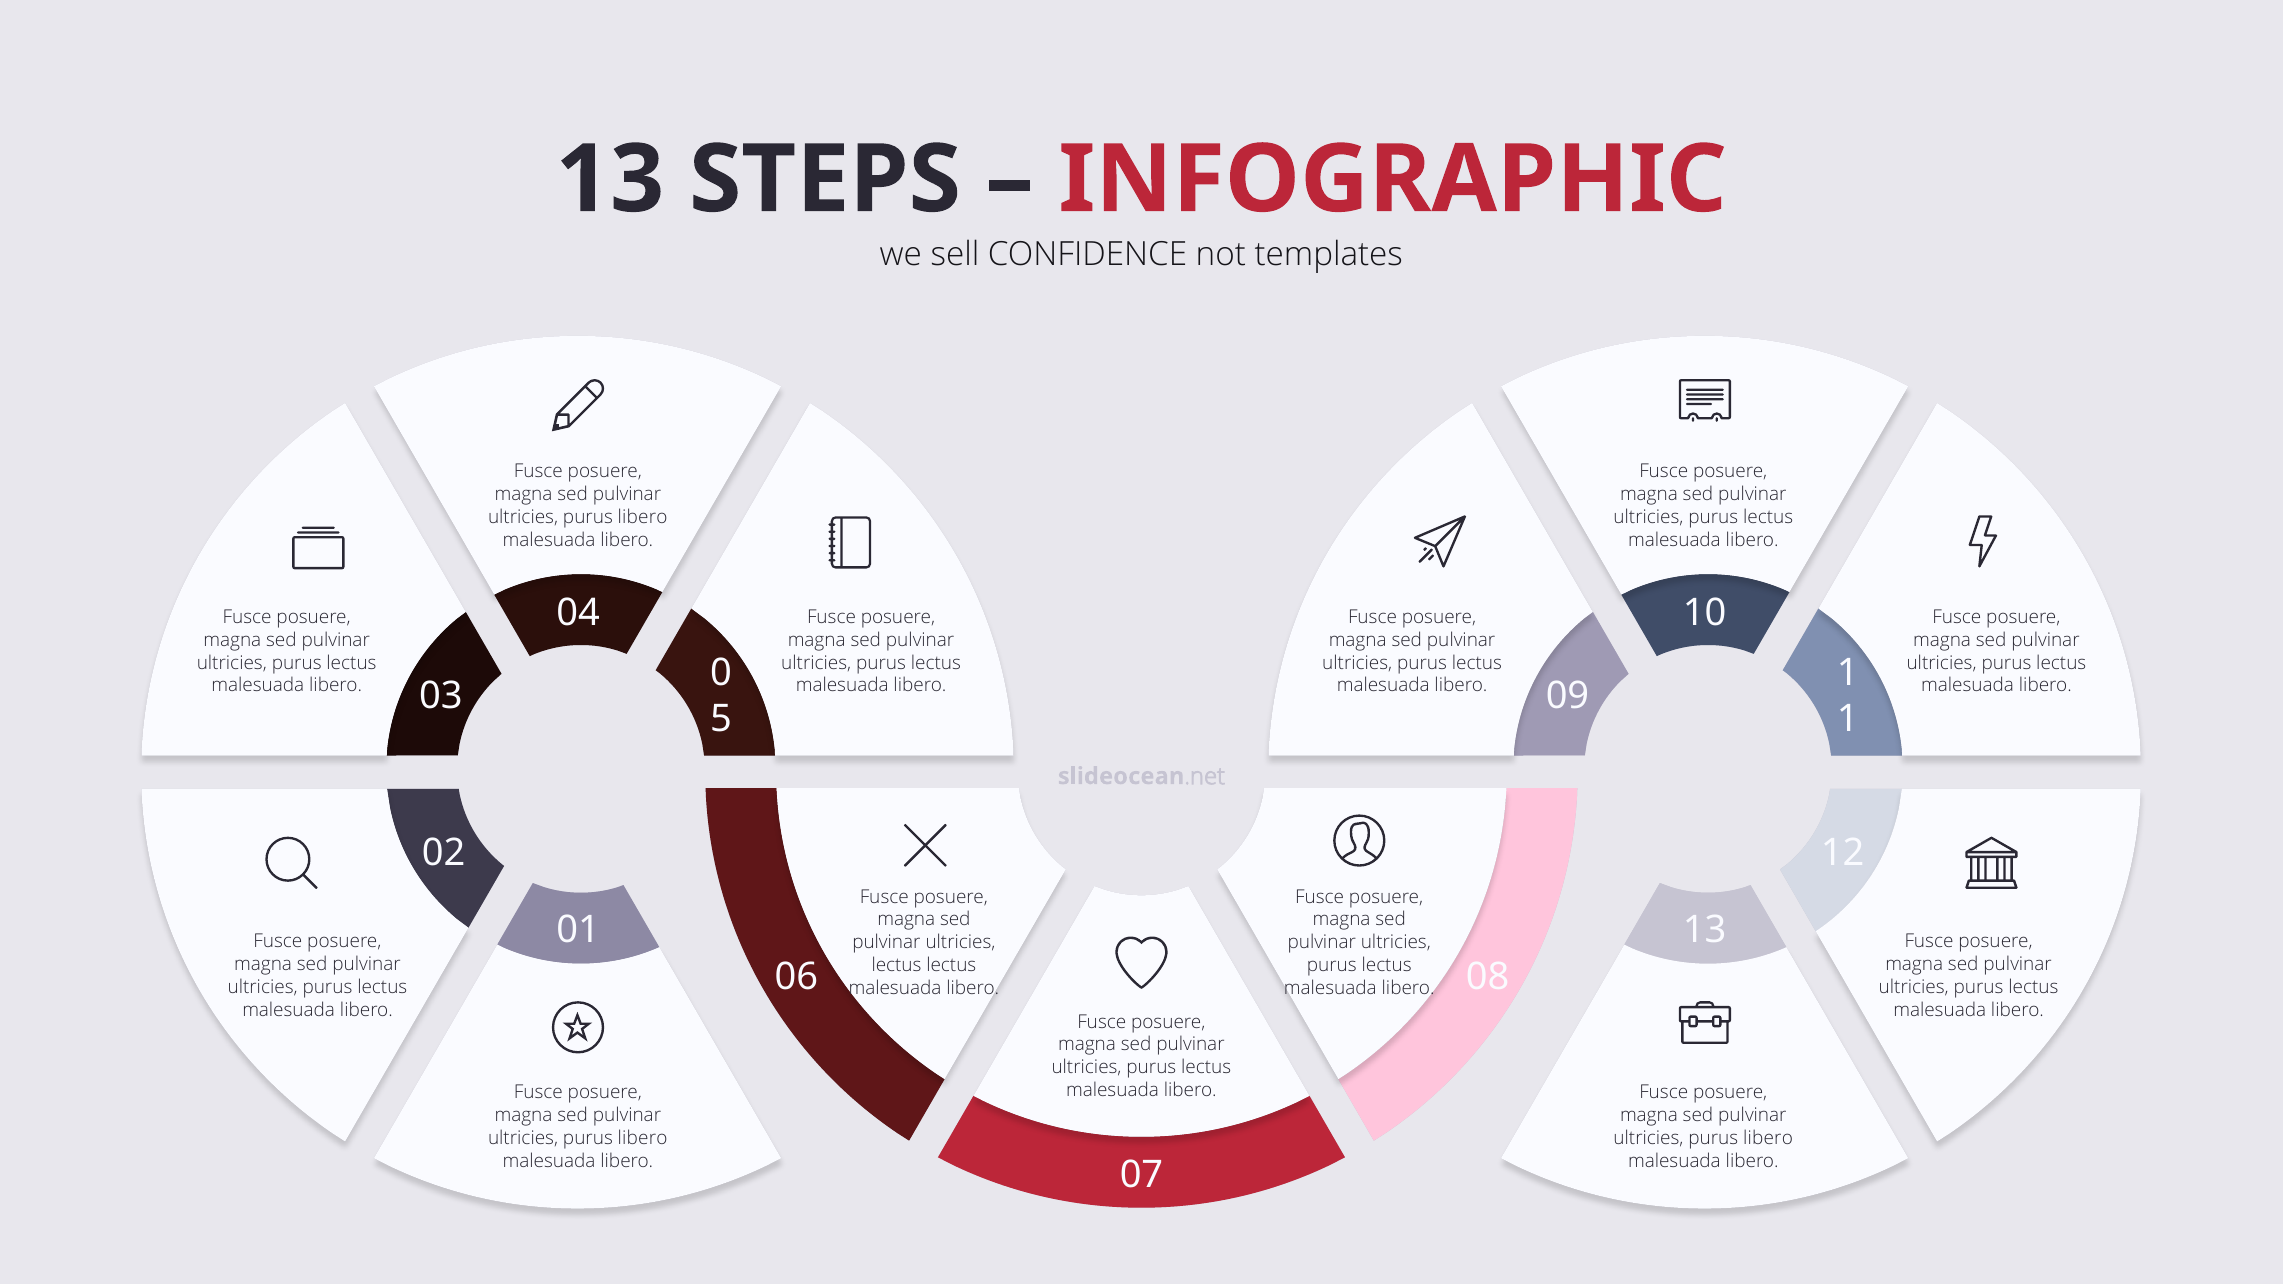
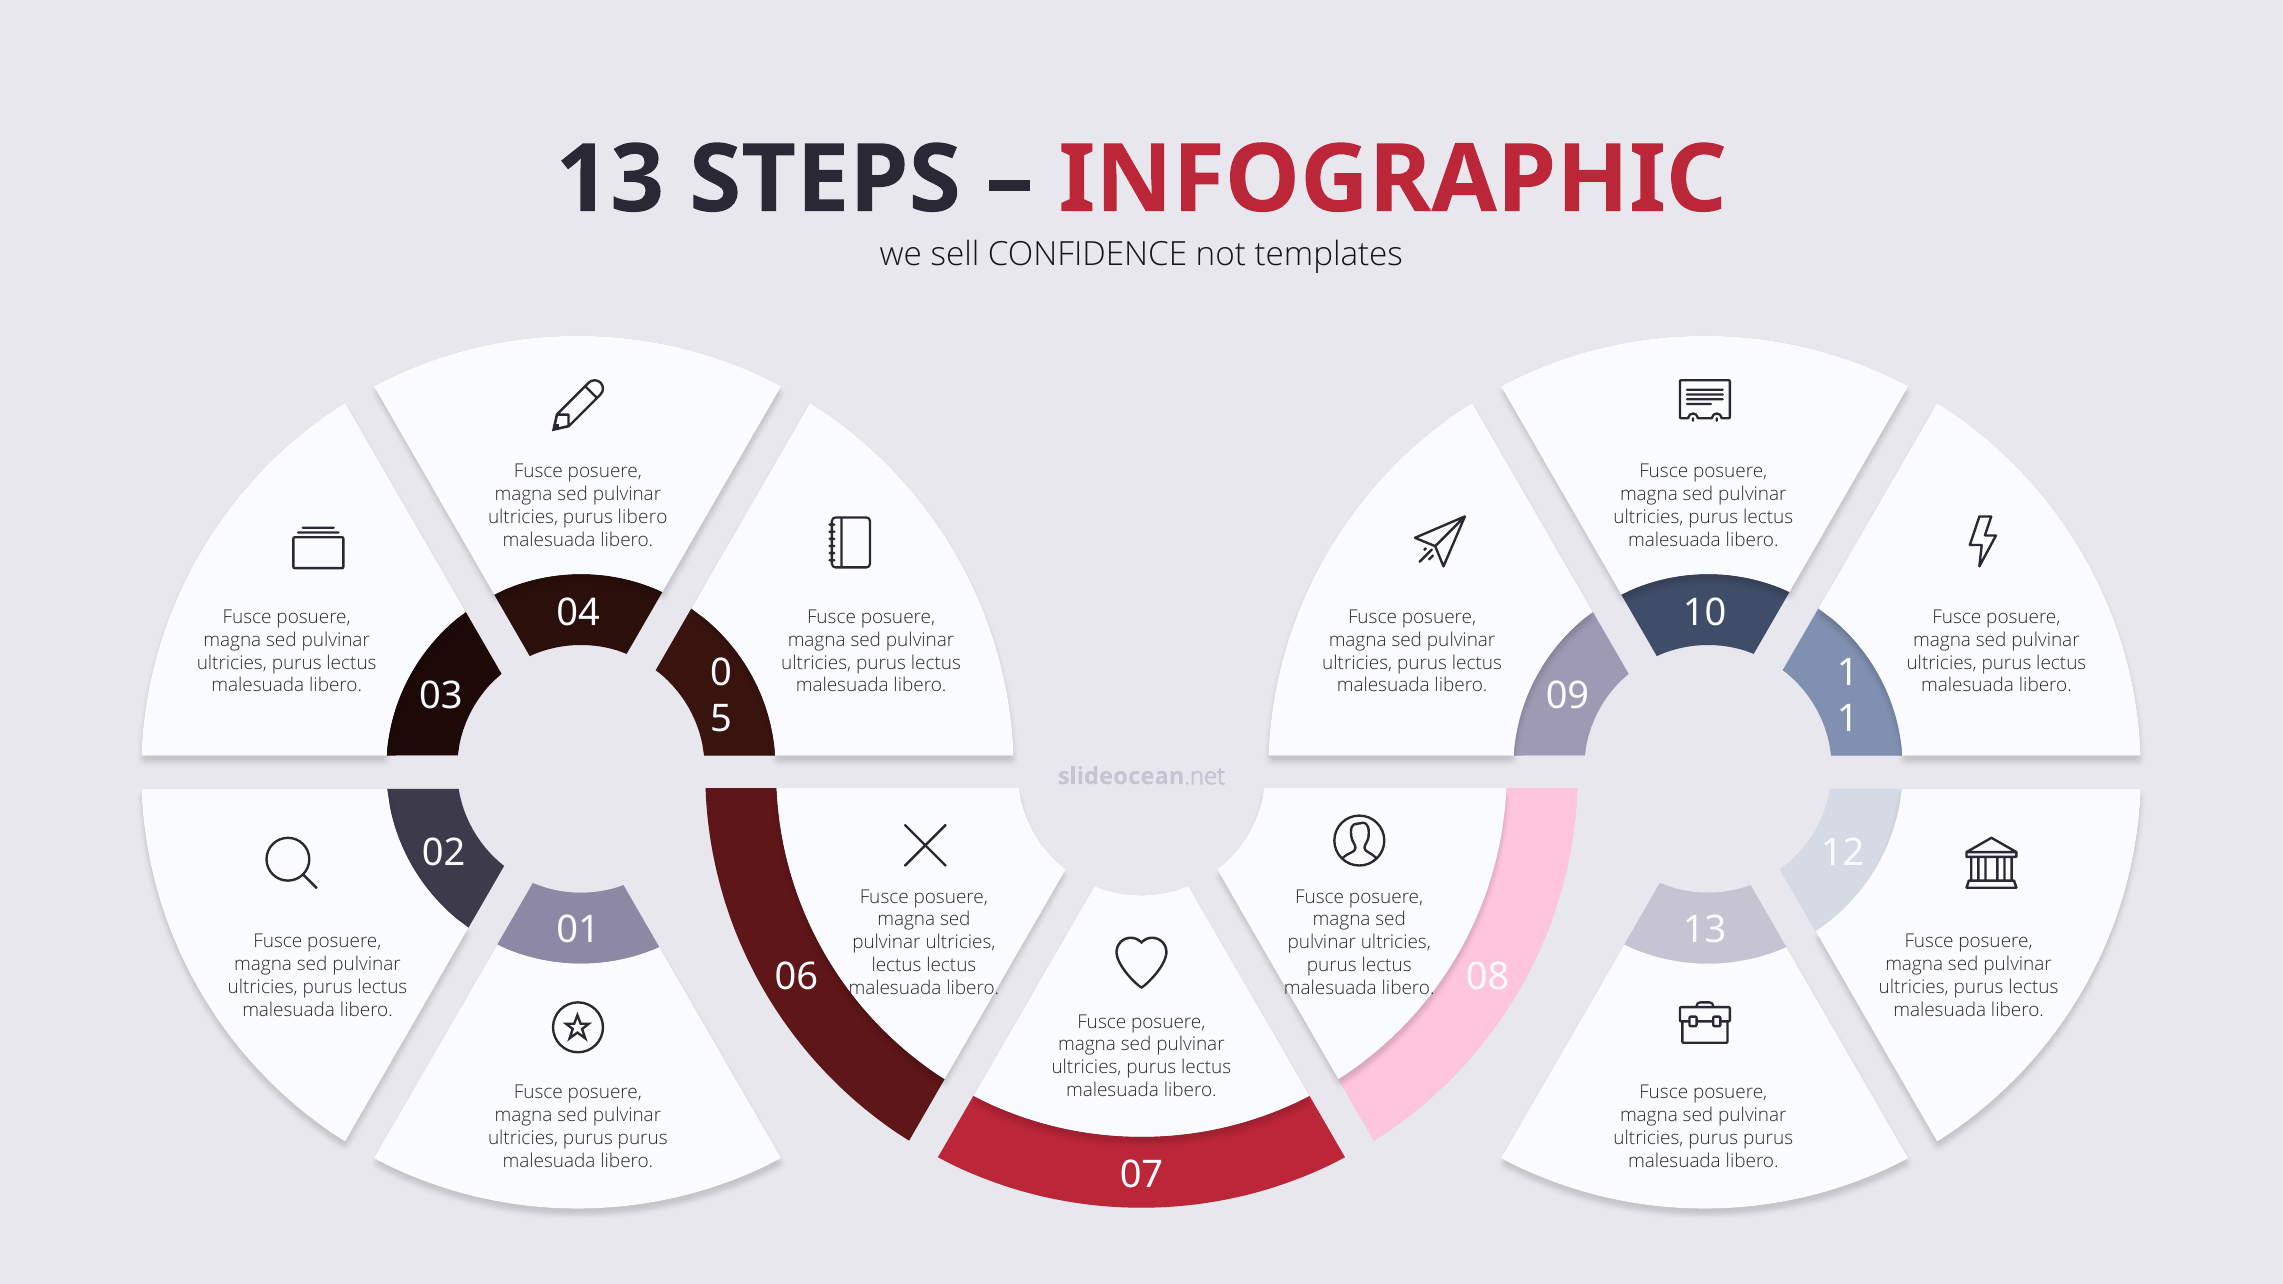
libero at (643, 1138): libero -> purus
libero at (1768, 1138): libero -> purus
